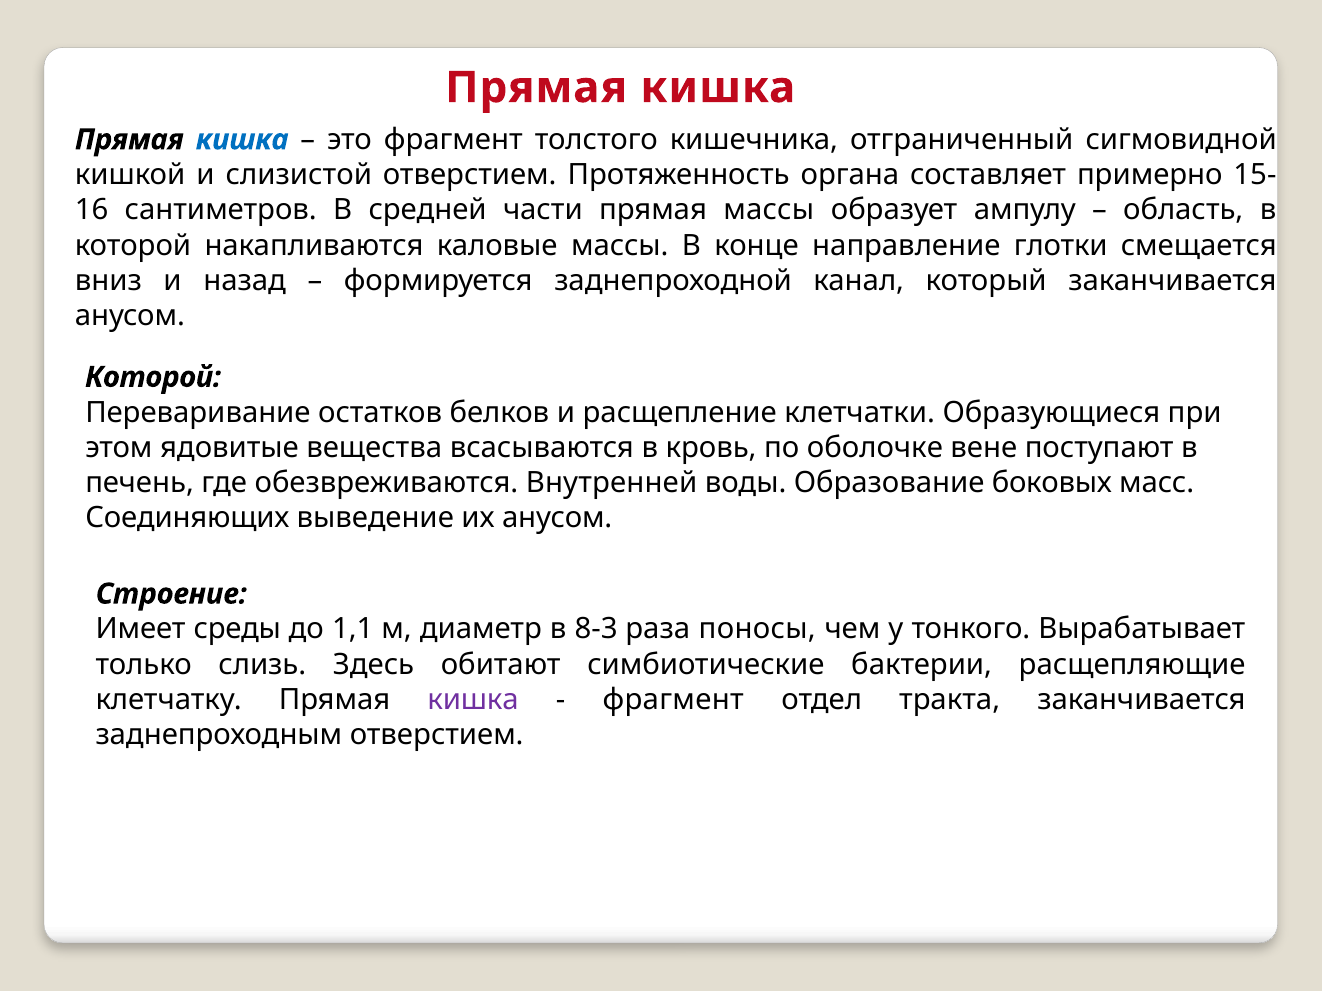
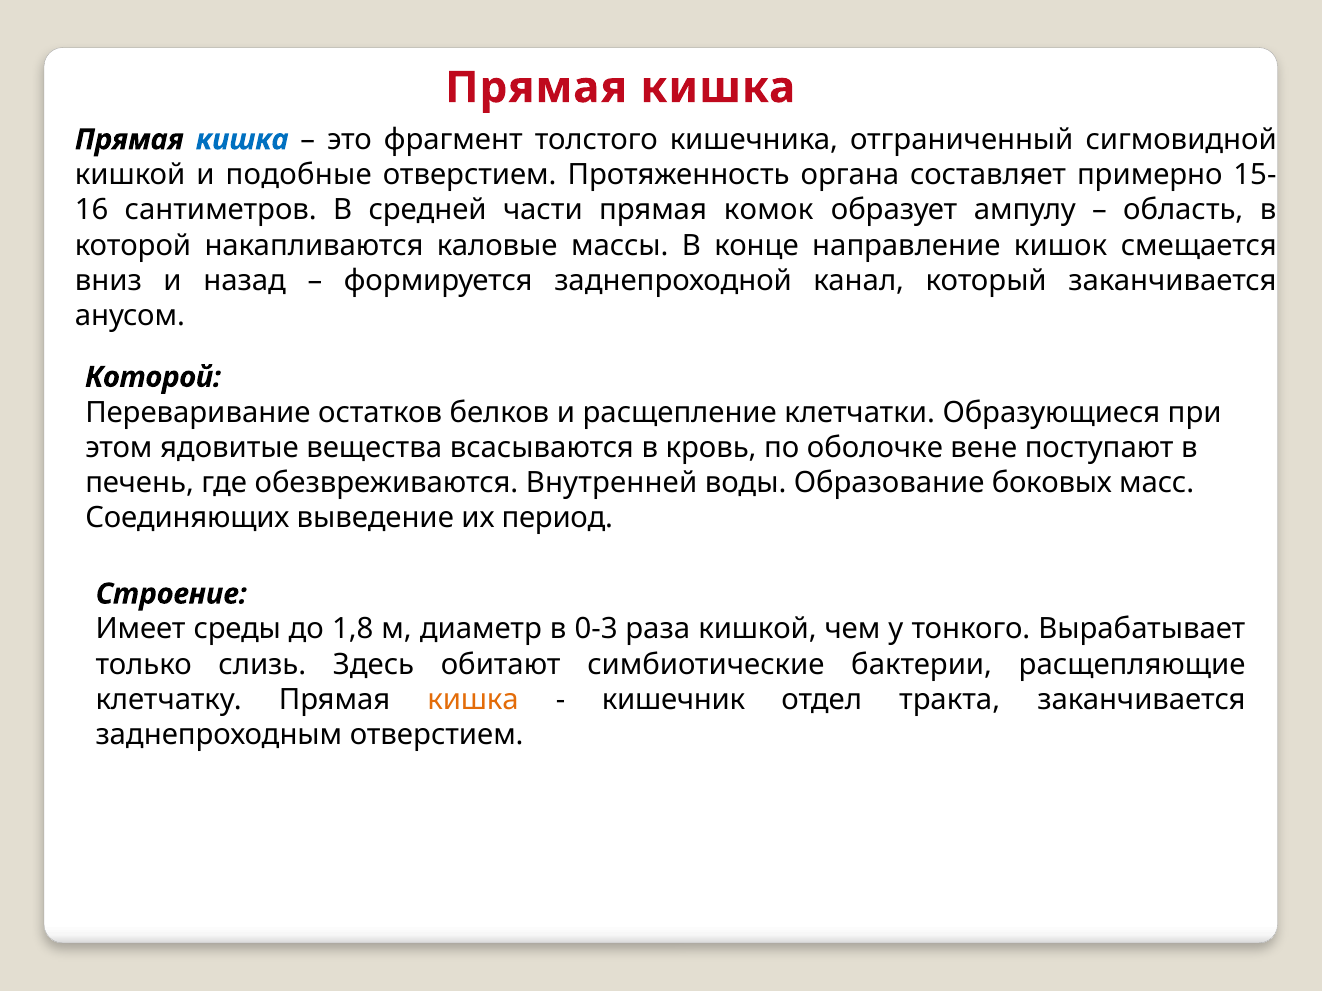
слизистой: слизистой -> подобные
прямая массы: массы -> комок
глотки: глотки -> кишок
их анусом: анусом -> период
1,1: 1,1 -> 1,8
8-3: 8-3 -> 0-3
раза поносы: поносы -> кишкой
кишка at (473, 700) colour: purple -> orange
фрагмент at (673, 700): фрагмент -> кишечник
